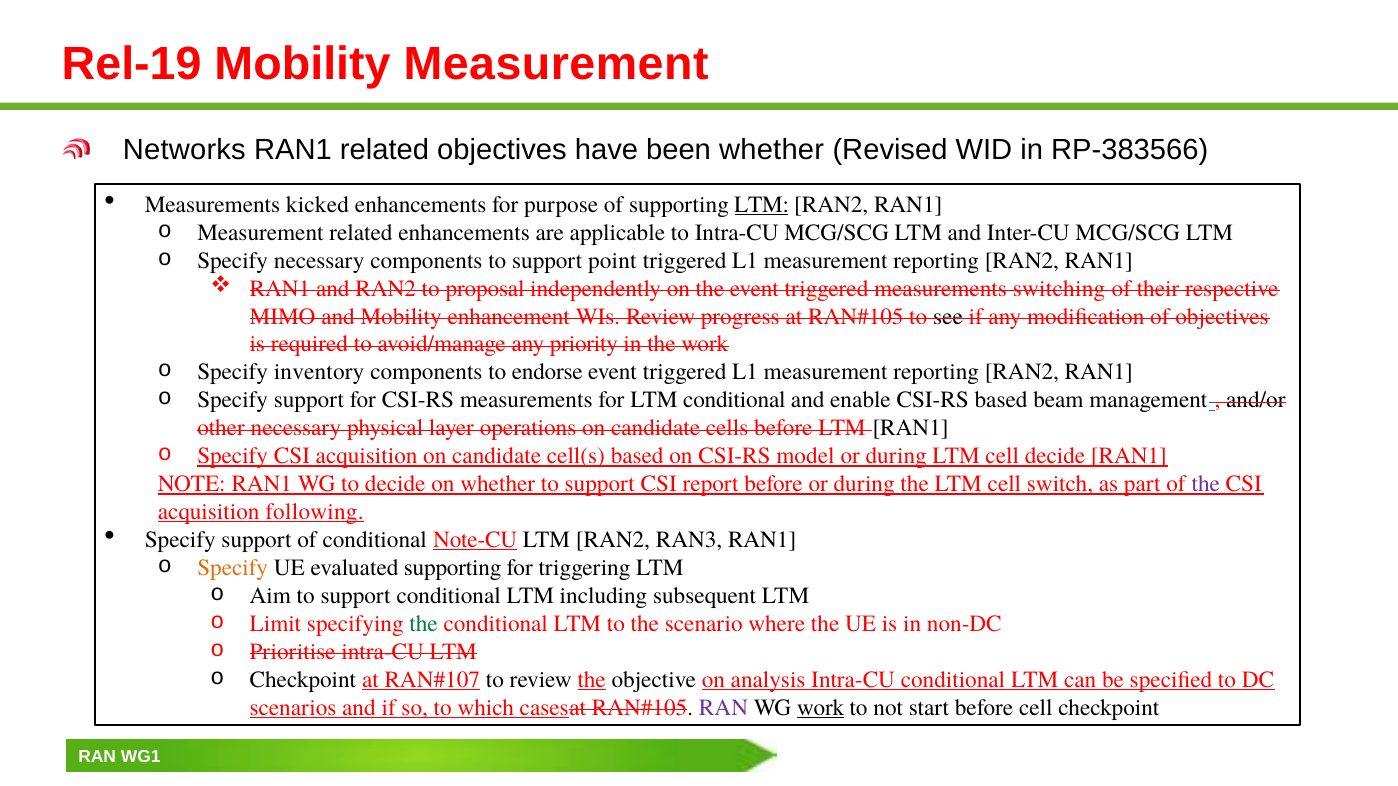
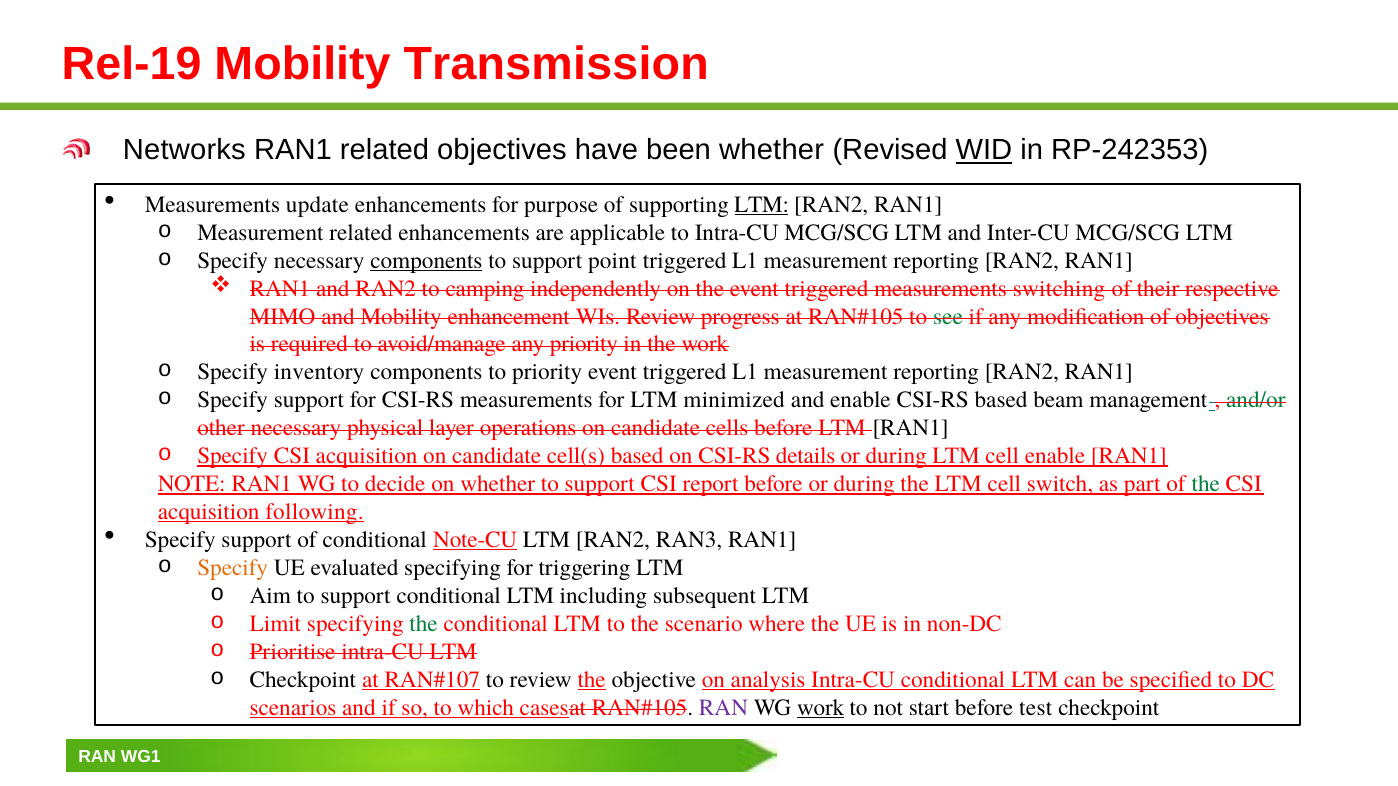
Mobility Measurement: Measurement -> Transmission
WID underline: none -> present
RP-383566: RP-383566 -> RP-242353
kicked: kicked -> update
components at (426, 261) underline: none -> present
proposal: proposal -> camping
see colour: black -> green
to endorse: endorse -> priority
LTM conditional: conditional -> minimized
and/or colour: black -> green
model: model -> details
cell decide: decide -> enable
the at (1206, 484) colour: purple -> green
evaluated supporting: supporting -> specifying
before cell: cell -> test
